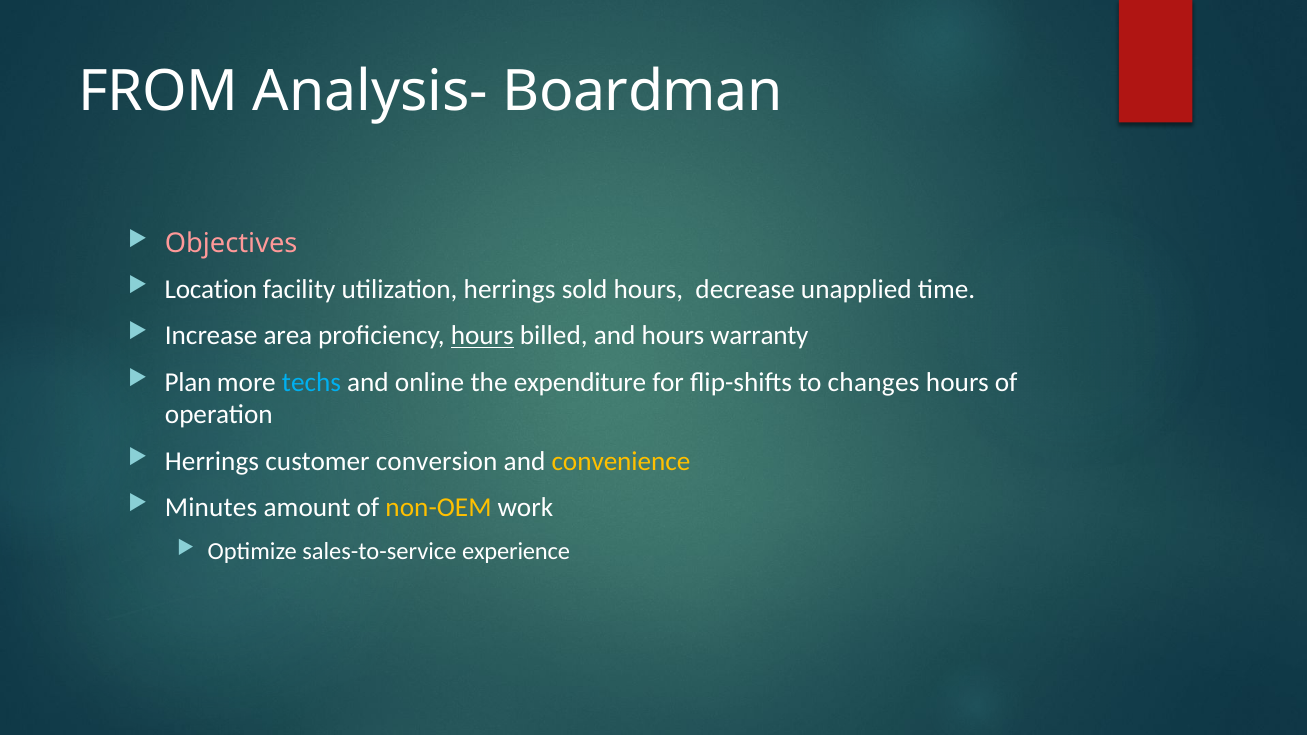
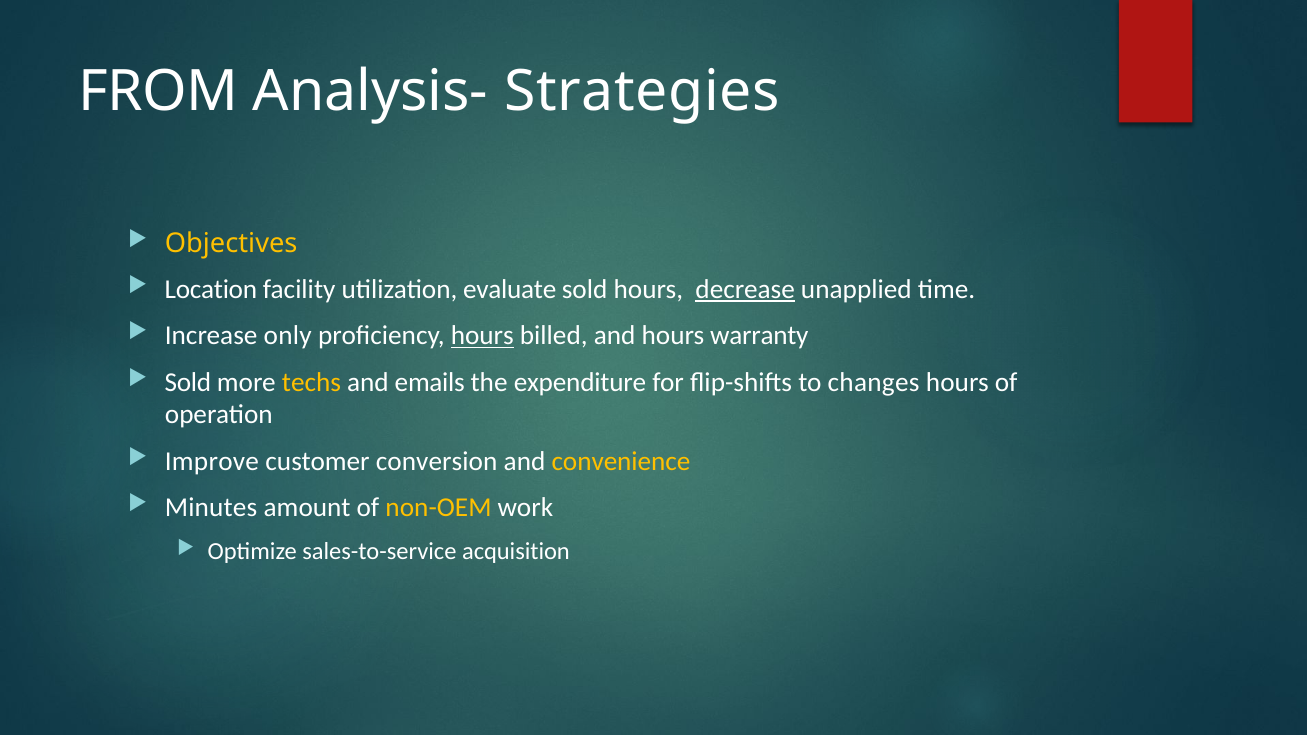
Boardman: Boardman -> Strategies
Objectives colour: pink -> yellow
utilization herrings: herrings -> evaluate
decrease underline: none -> present
area: area -> only
Plan at (188, 382): Plan -> Sold
techs colour: light blue -> yellow
online: online -> emails
Herrings at (212, 461): Herrings -> Improve
experience: experience -> acquisition
